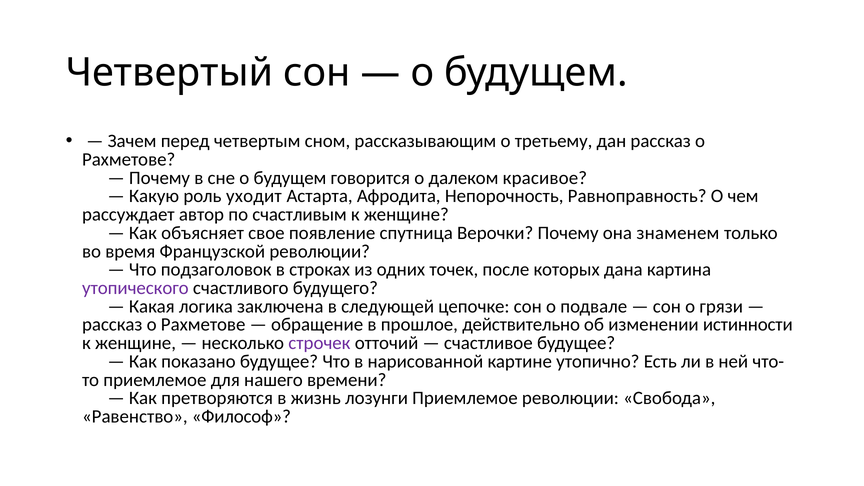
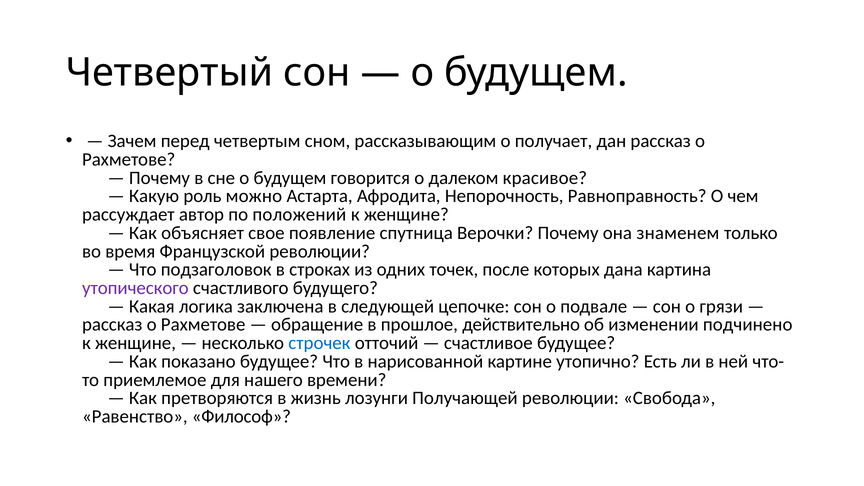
третьему: третьему -> получает
уходит: уходит -> можно
счастливым: счастливым -> положений
истинности: истинности -> подчинено
строчек colour: purple -> blue
лозунги Приемлемое: Приемлемое -> Получающей
